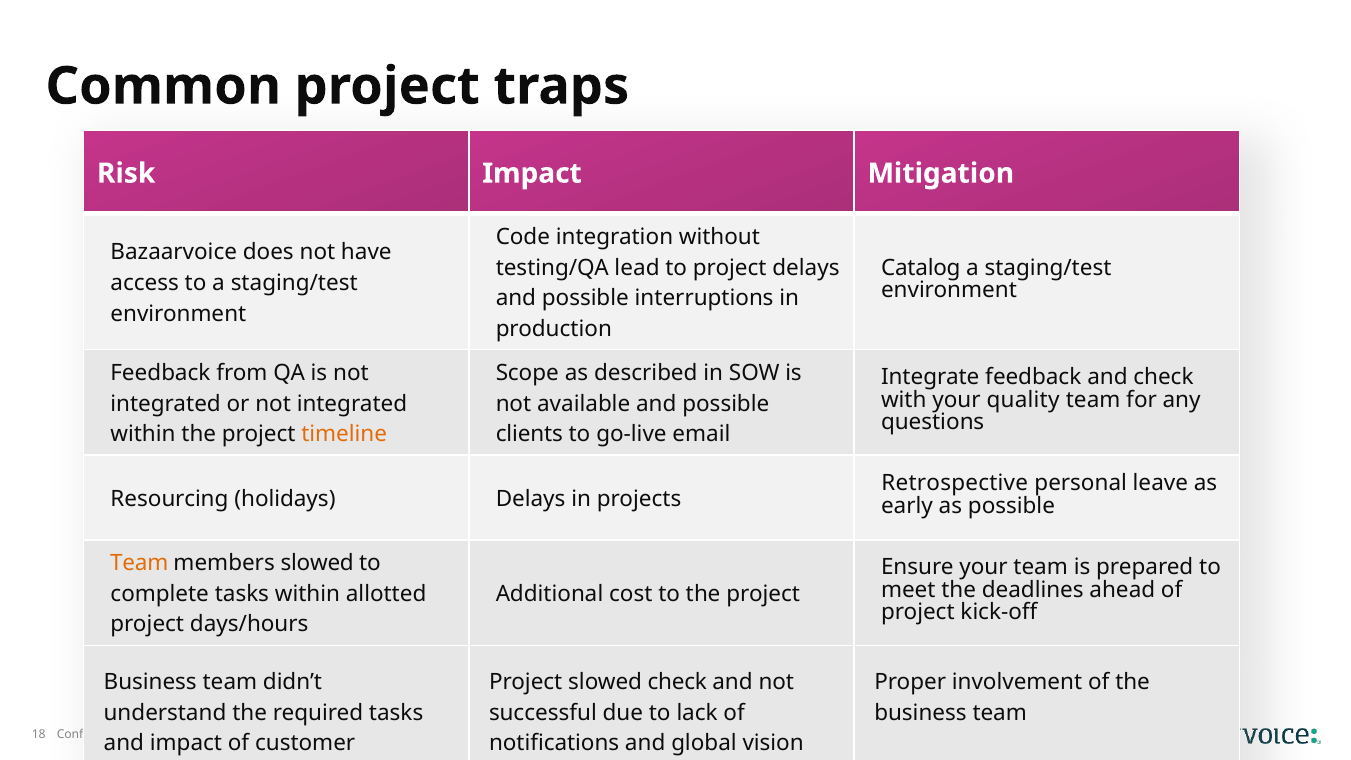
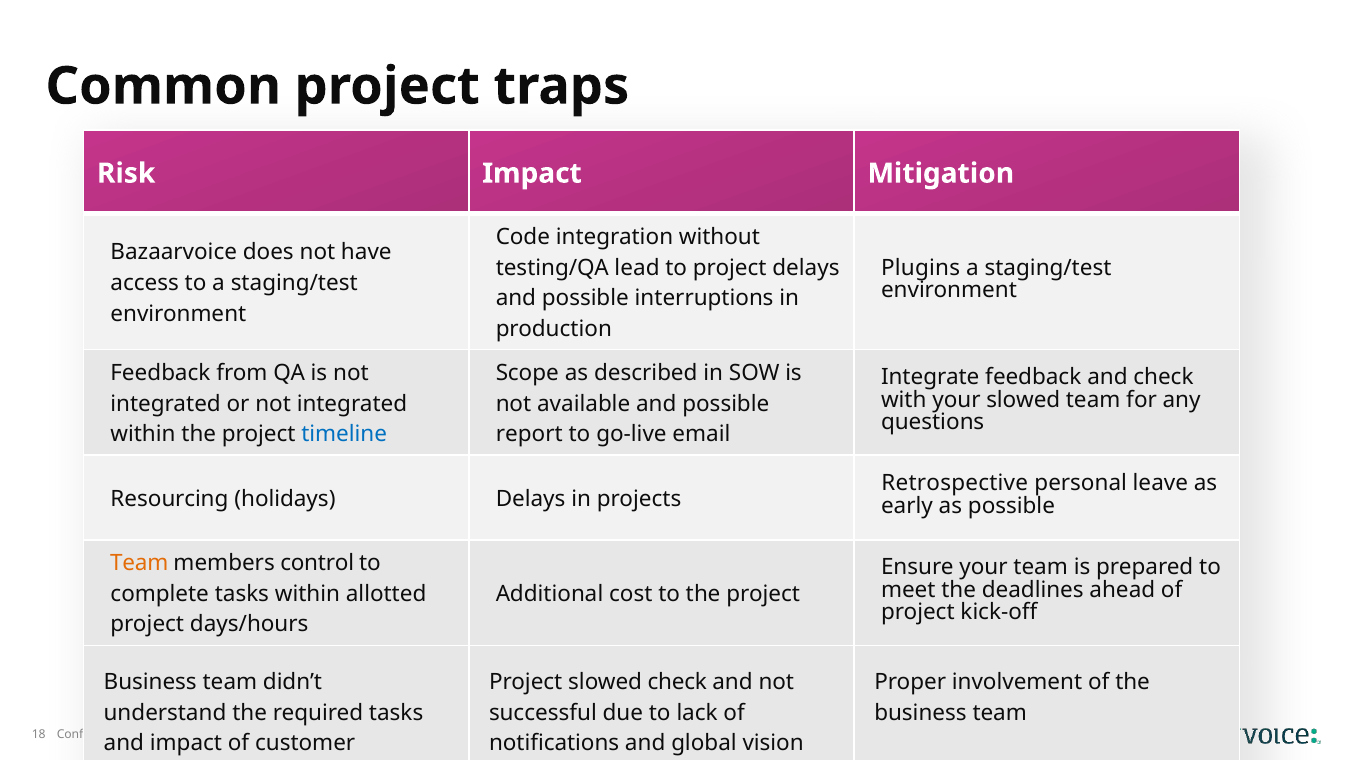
Catalog: Catalog -> Plugins
your quality: quality -> slowed
timeline colour: orange -> blue
clients: clients -> report
members slowed: slowed -> control
